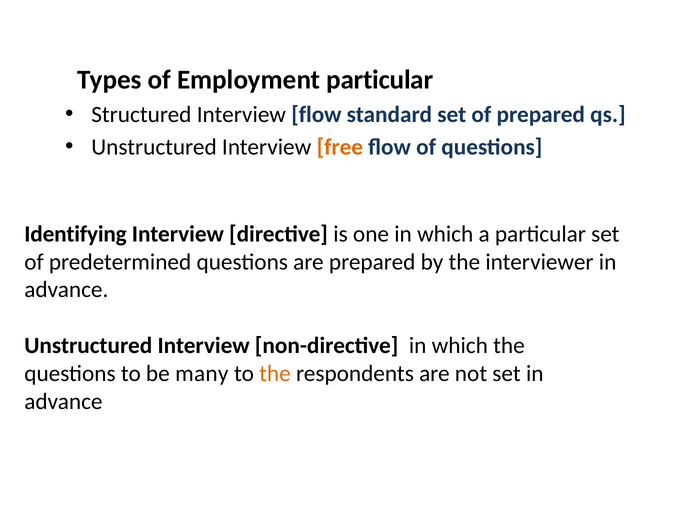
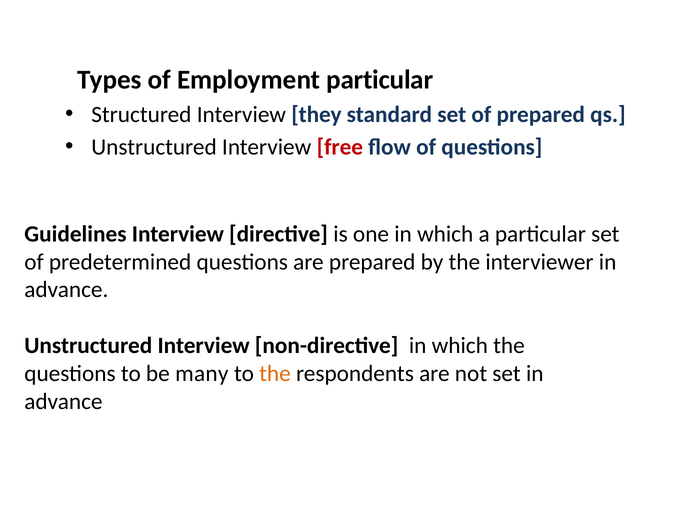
Interview flow: flow -> they
free colour: orange -> red
Identifying: Identifying -> Guidelines
